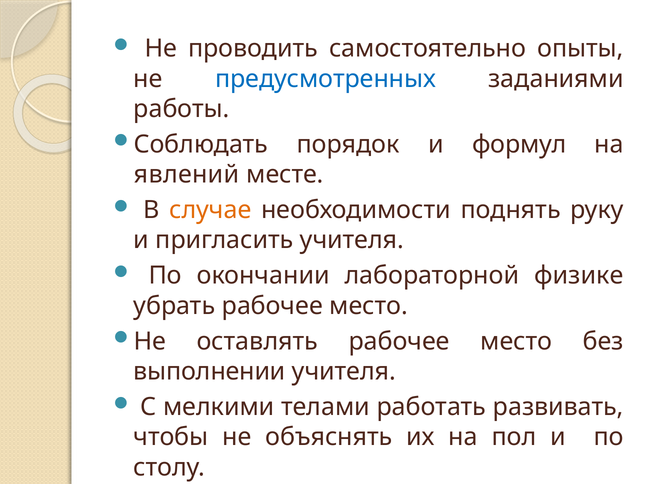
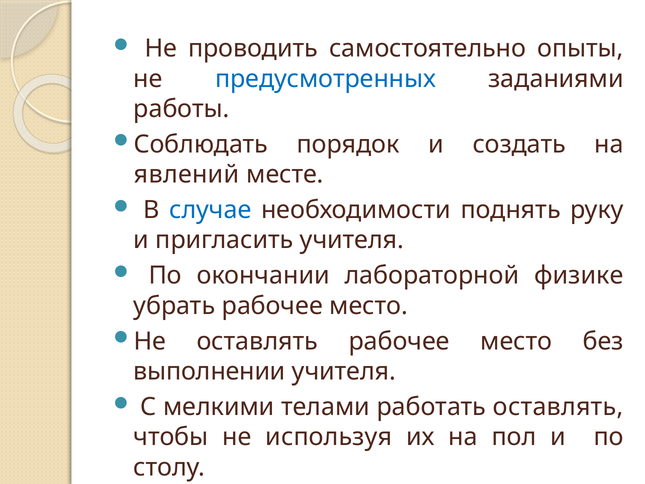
формул: формул -> создать
случае colour: orange -> blue
работать развивать: развивать -> оставлять
объяснять: объяснять -> используя
